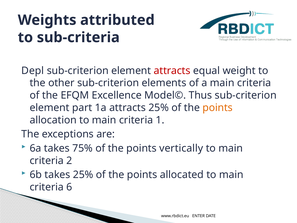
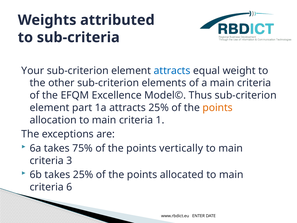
Depl: Depl -> Your
attracts at (172, 71) colour: red -> blue
2: 2 -> 3
